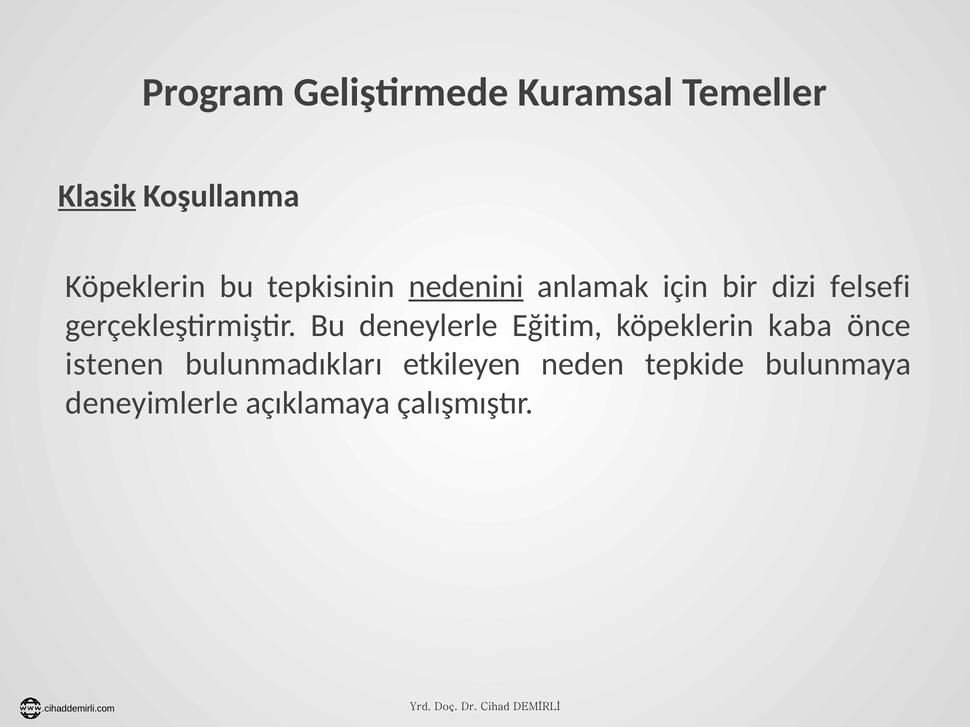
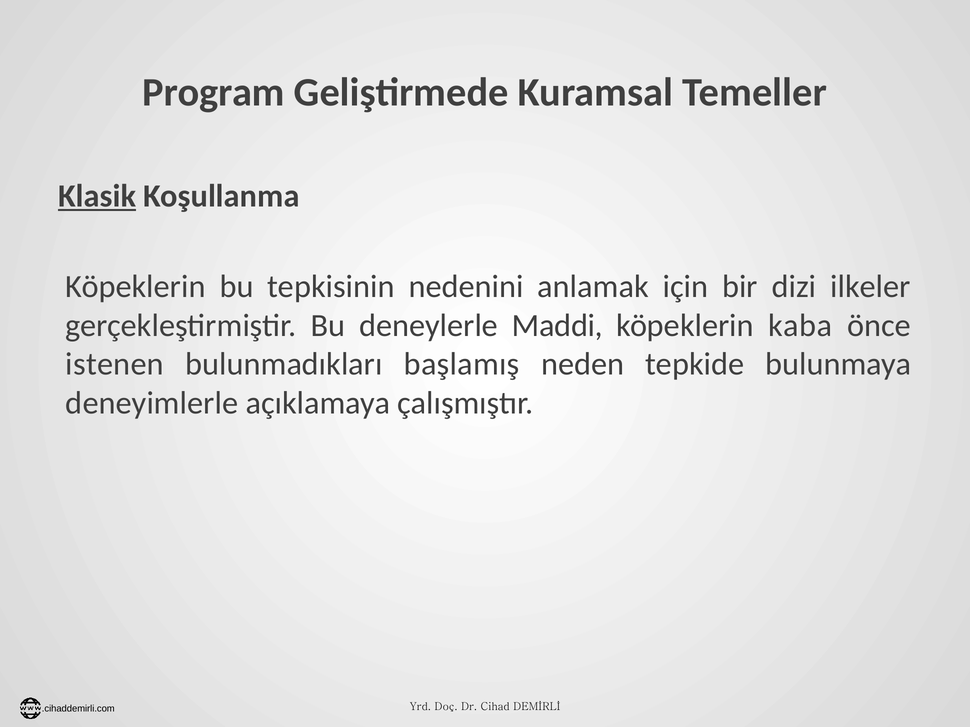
nedenini underline: present -> none
felsefi: felsefi -> ilkeler
Eğitim: Eğitim -> Maddi
etkileyen: etkileyen -> başlamış
